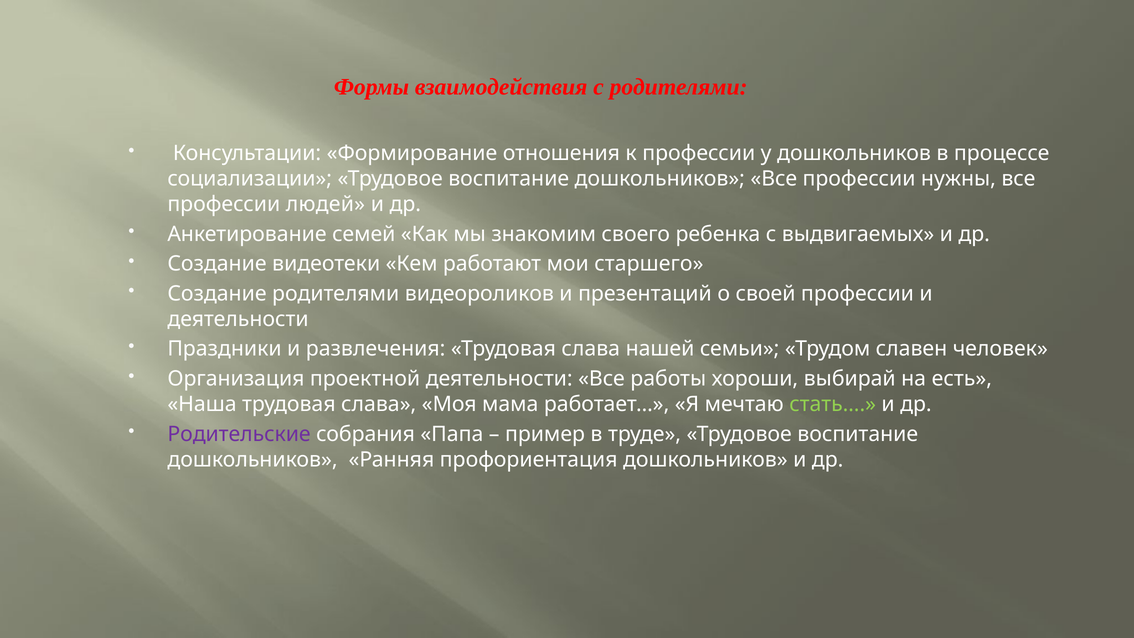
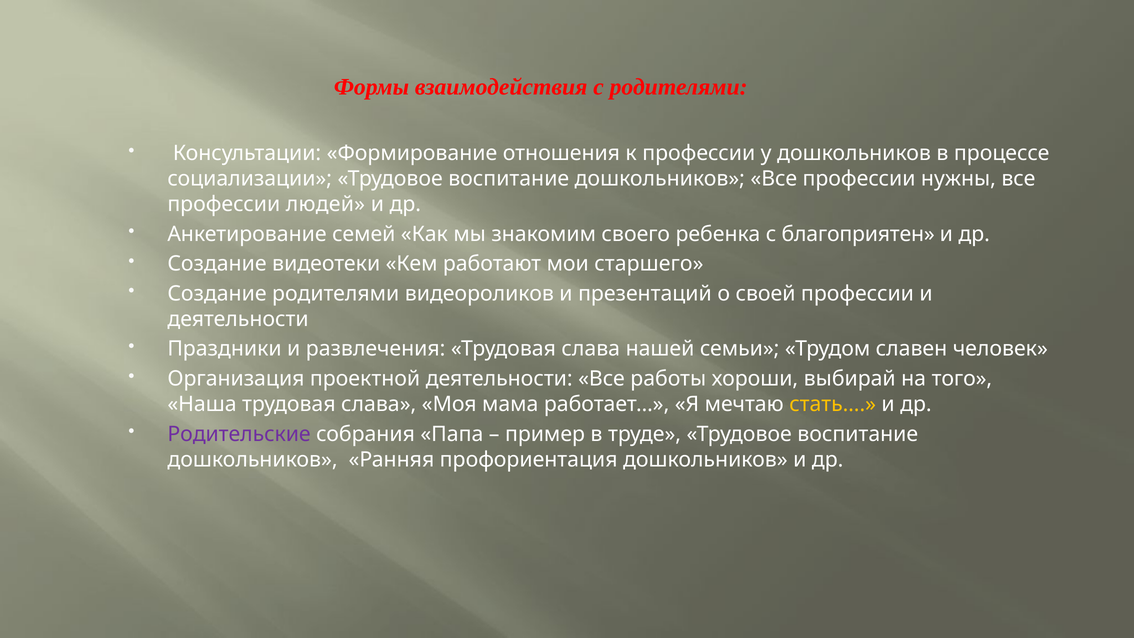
выдвигаемых: выдвигаемых -> благоприятен
есть: есть -> того
стать… colour: light green -> yellow
